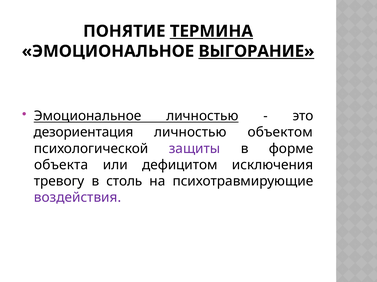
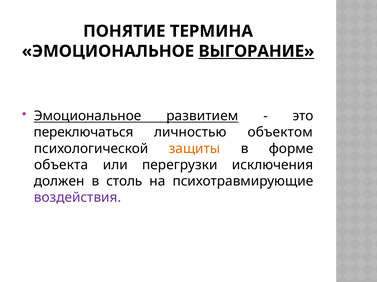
ТЕРМИНА underline: present -> none
Эмоциональное личностью: личностью -> развитием
дезориентация: дезориентация -> переключаться
защиты colour: purple -> orange
дефицитом: дефицитом -> перегрузки
тревогу: тревогу -> должен
